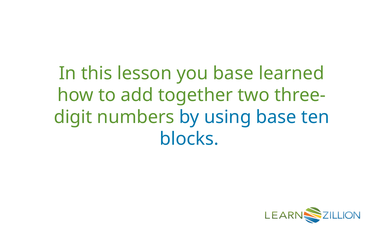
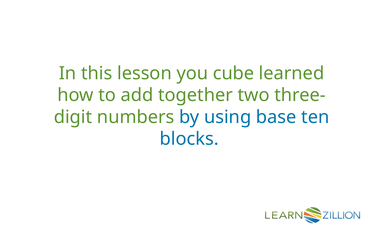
you base: base -> cube
